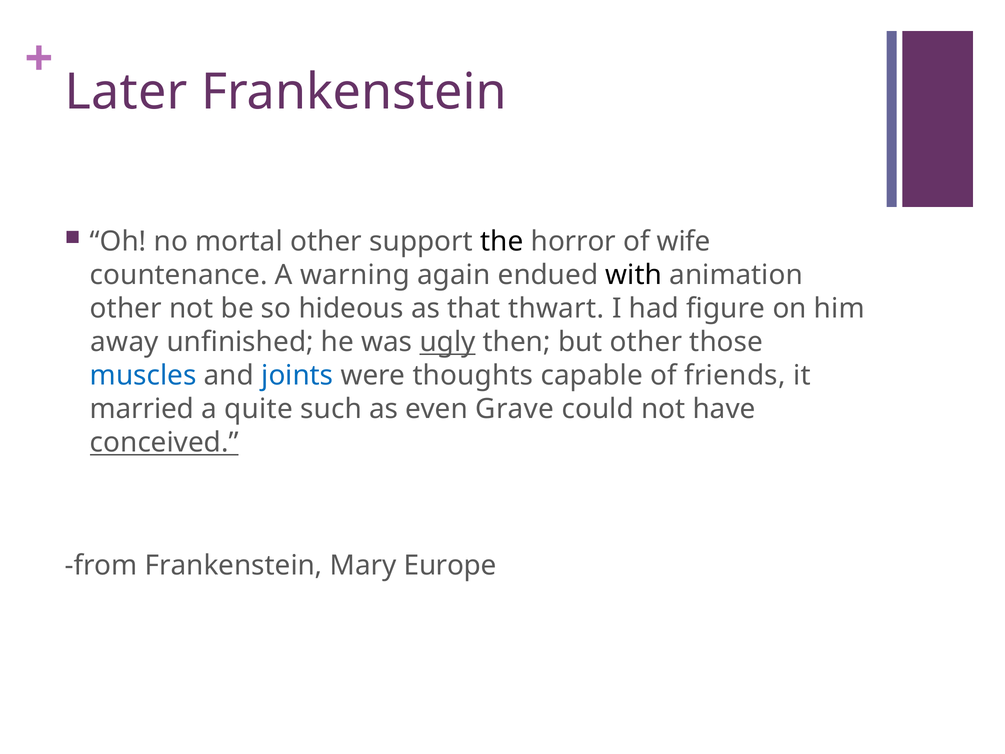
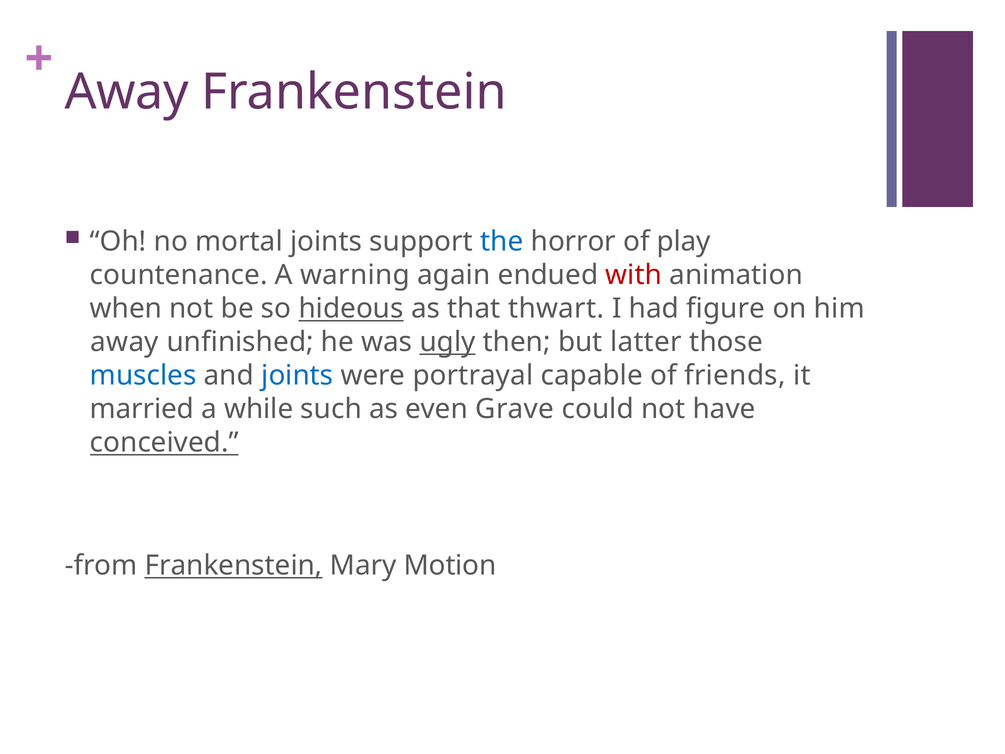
Later at (126, 92): Later -> Away
mortal other: other -> joints
the colour: black -> blue
wife: wife -> play
with colour: black -> red
other at (126, 309): other -> when
hideous underline: none -> present
but other: other -> latter
thoughts: thoughts -> portrayal
quite: quite -> while
Frankenstein at (234, 565) underline: none -> present
Europe: Europe -> Motion
